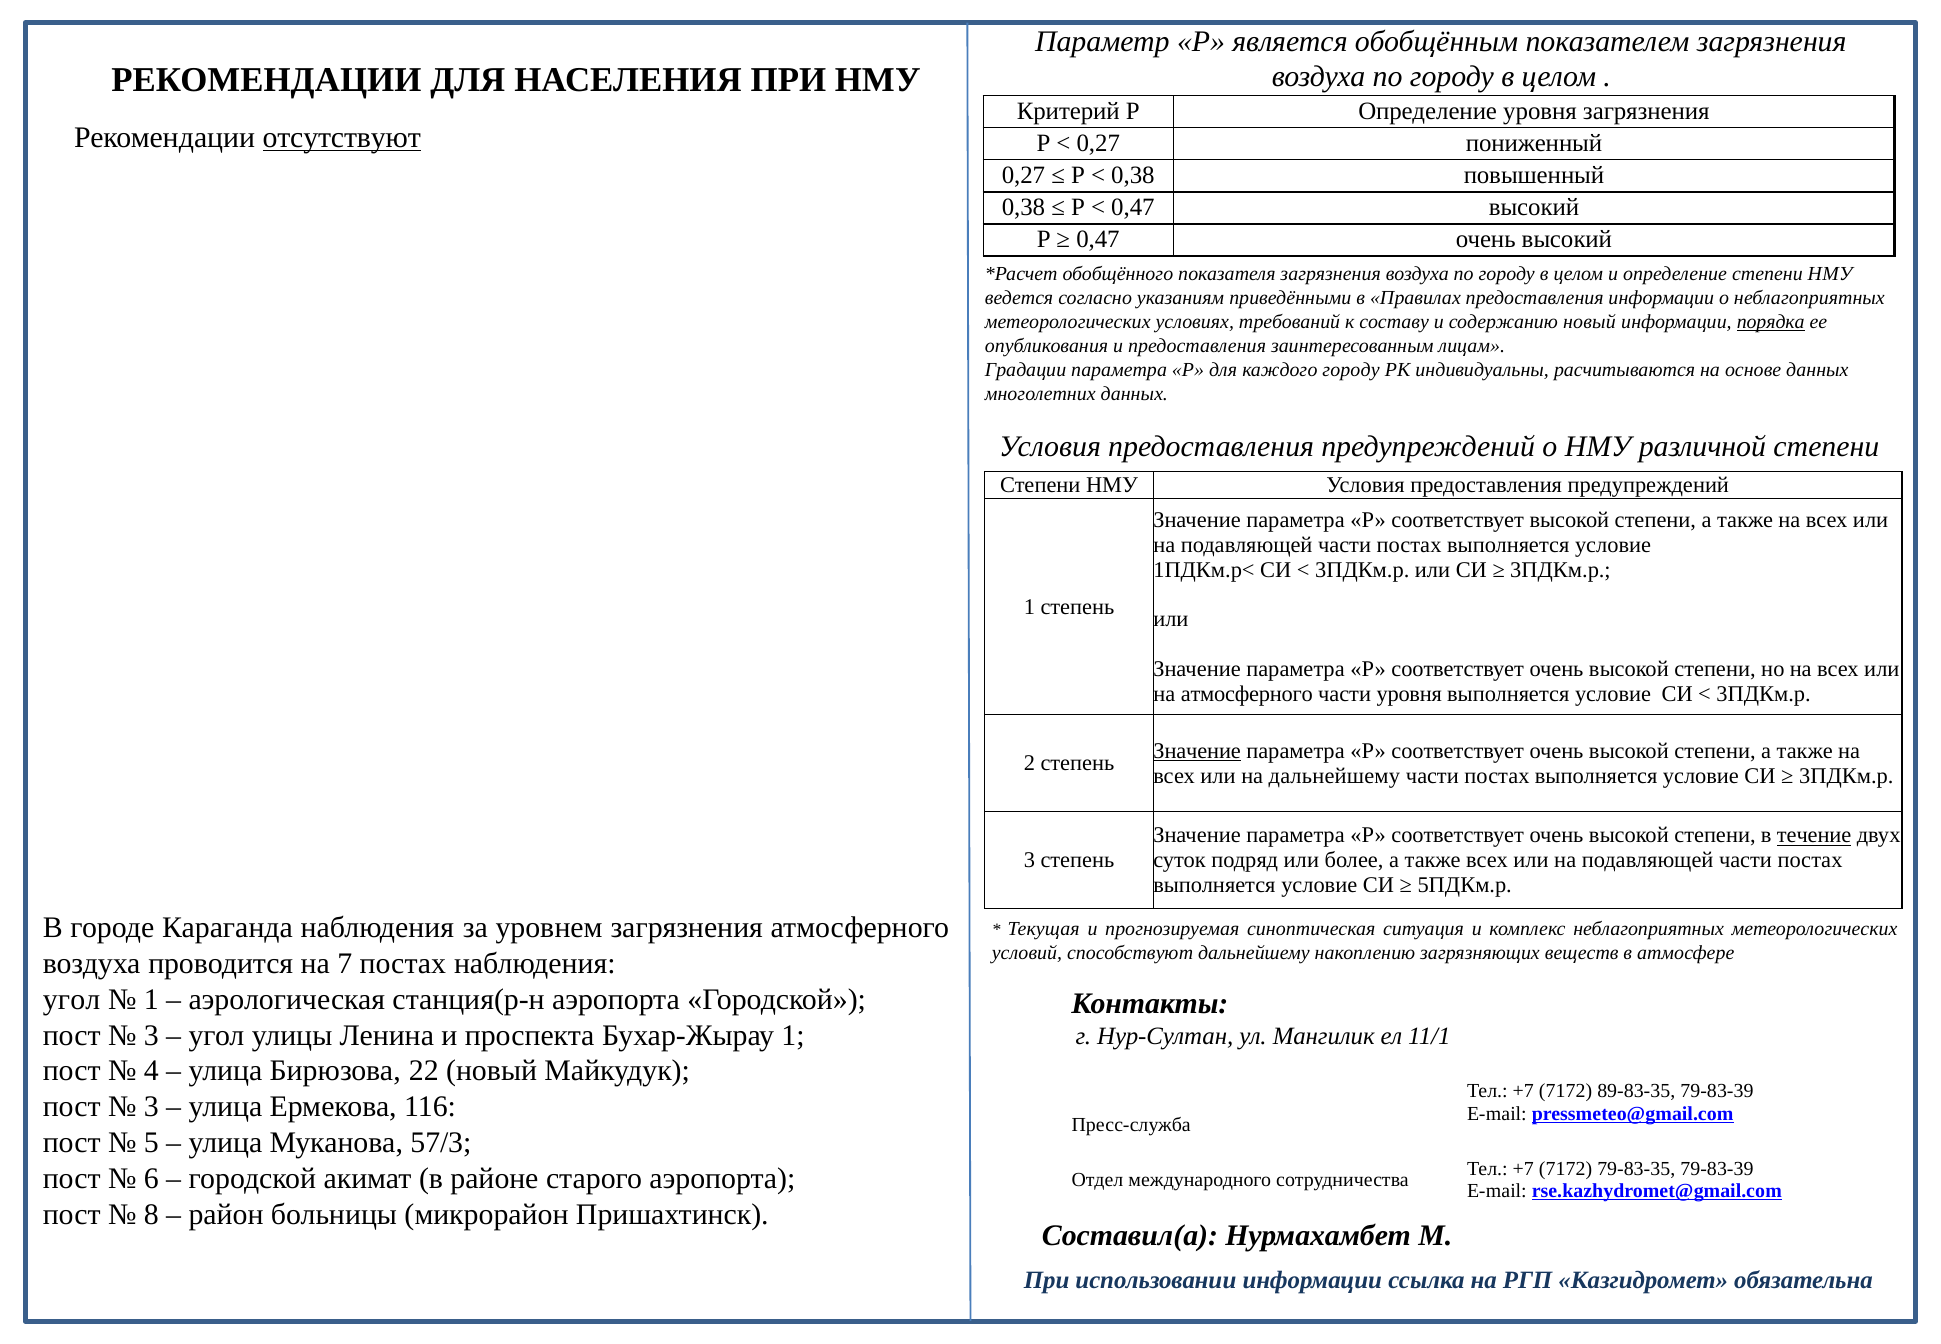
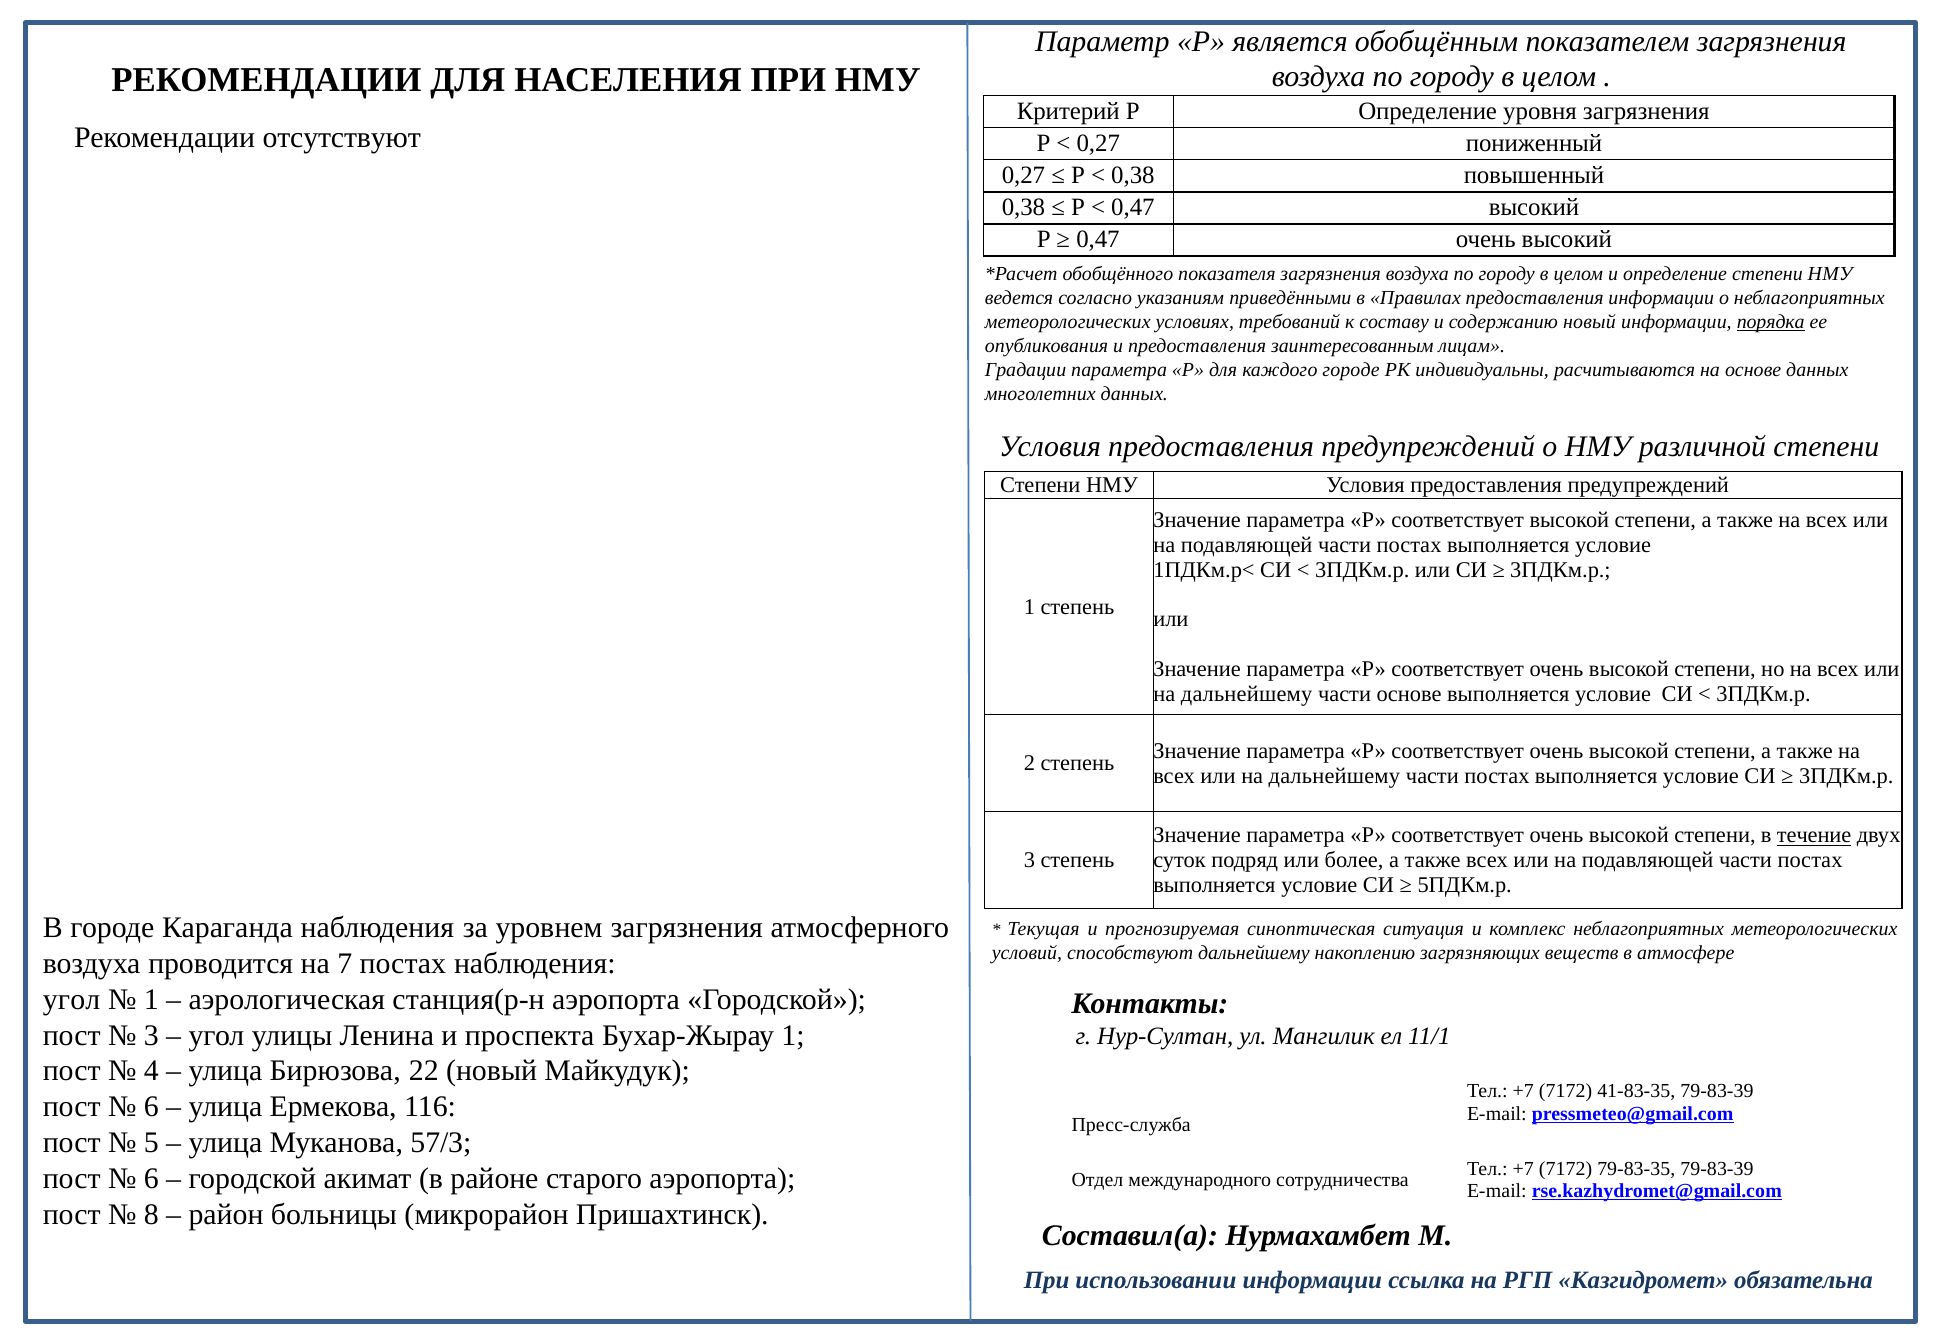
отсутствуют underline: present -> none
каждого городу: городу -> городе
атмосферного at (1247, 694): атмосферного -> дальнейшему
части уровня: уровня -> основе
Значение at (1197, 751) underline: present -> none
89-83-35: 89-83-35 -> 41-83-35
3 at (151, 1107): 3 -> 6
